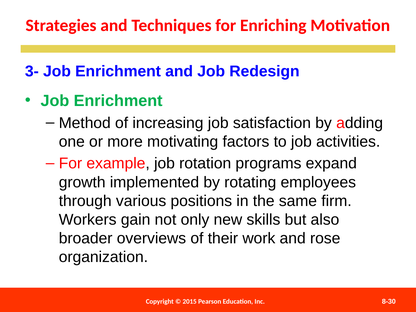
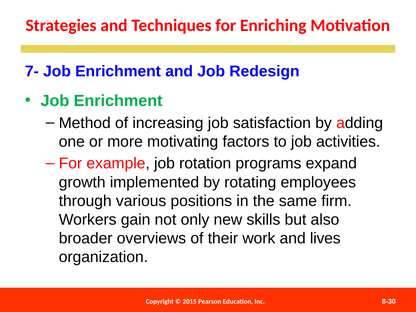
3-: 3- -> 7-
rose: rose -> lives
